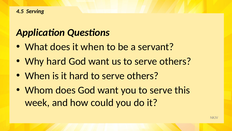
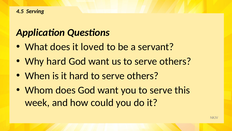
it when: when -> loved
